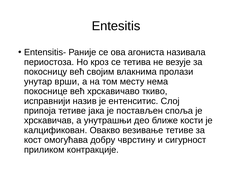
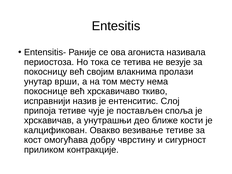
кроз: кроз -> тока
јака: јака -> чује
